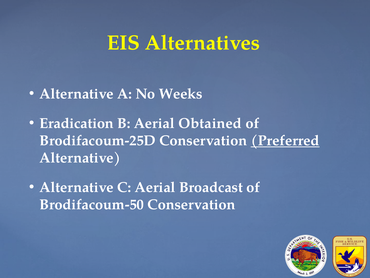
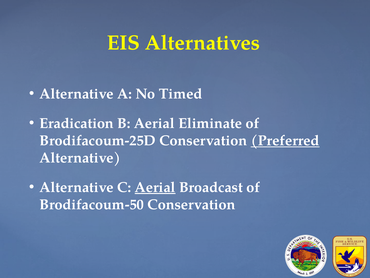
Weeks: Weeks -> Timed
Obtained: Obtained -> Eliminate
Aerial at (155, 187) underline: none -> present
